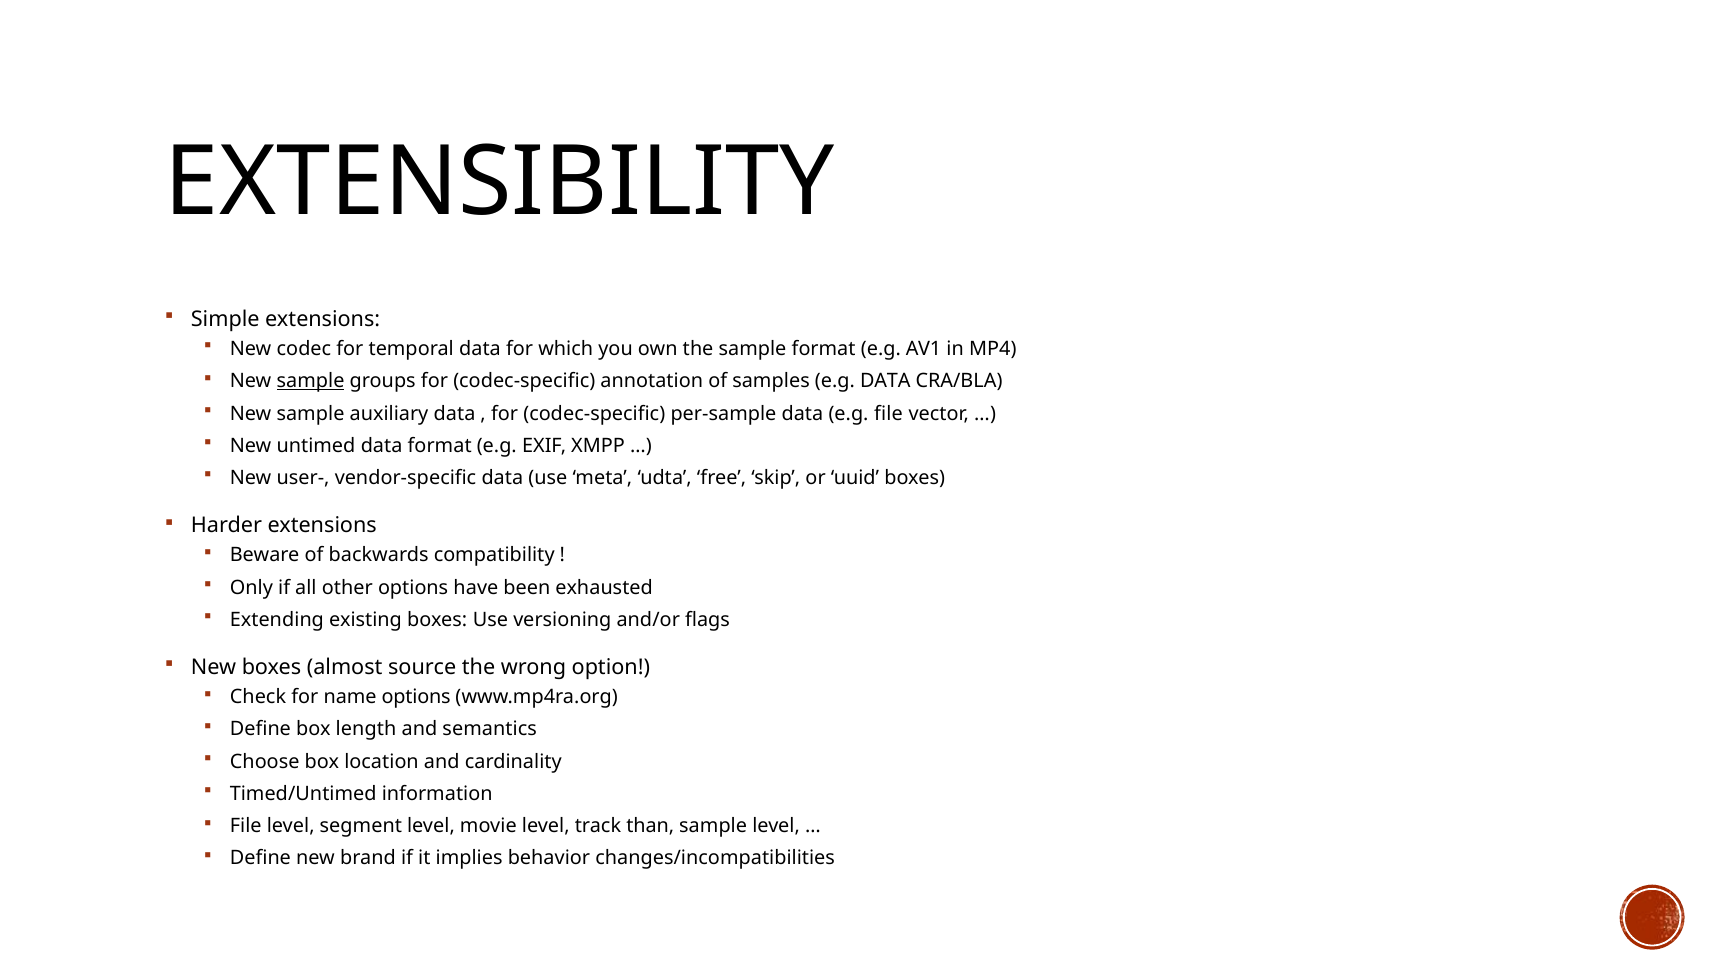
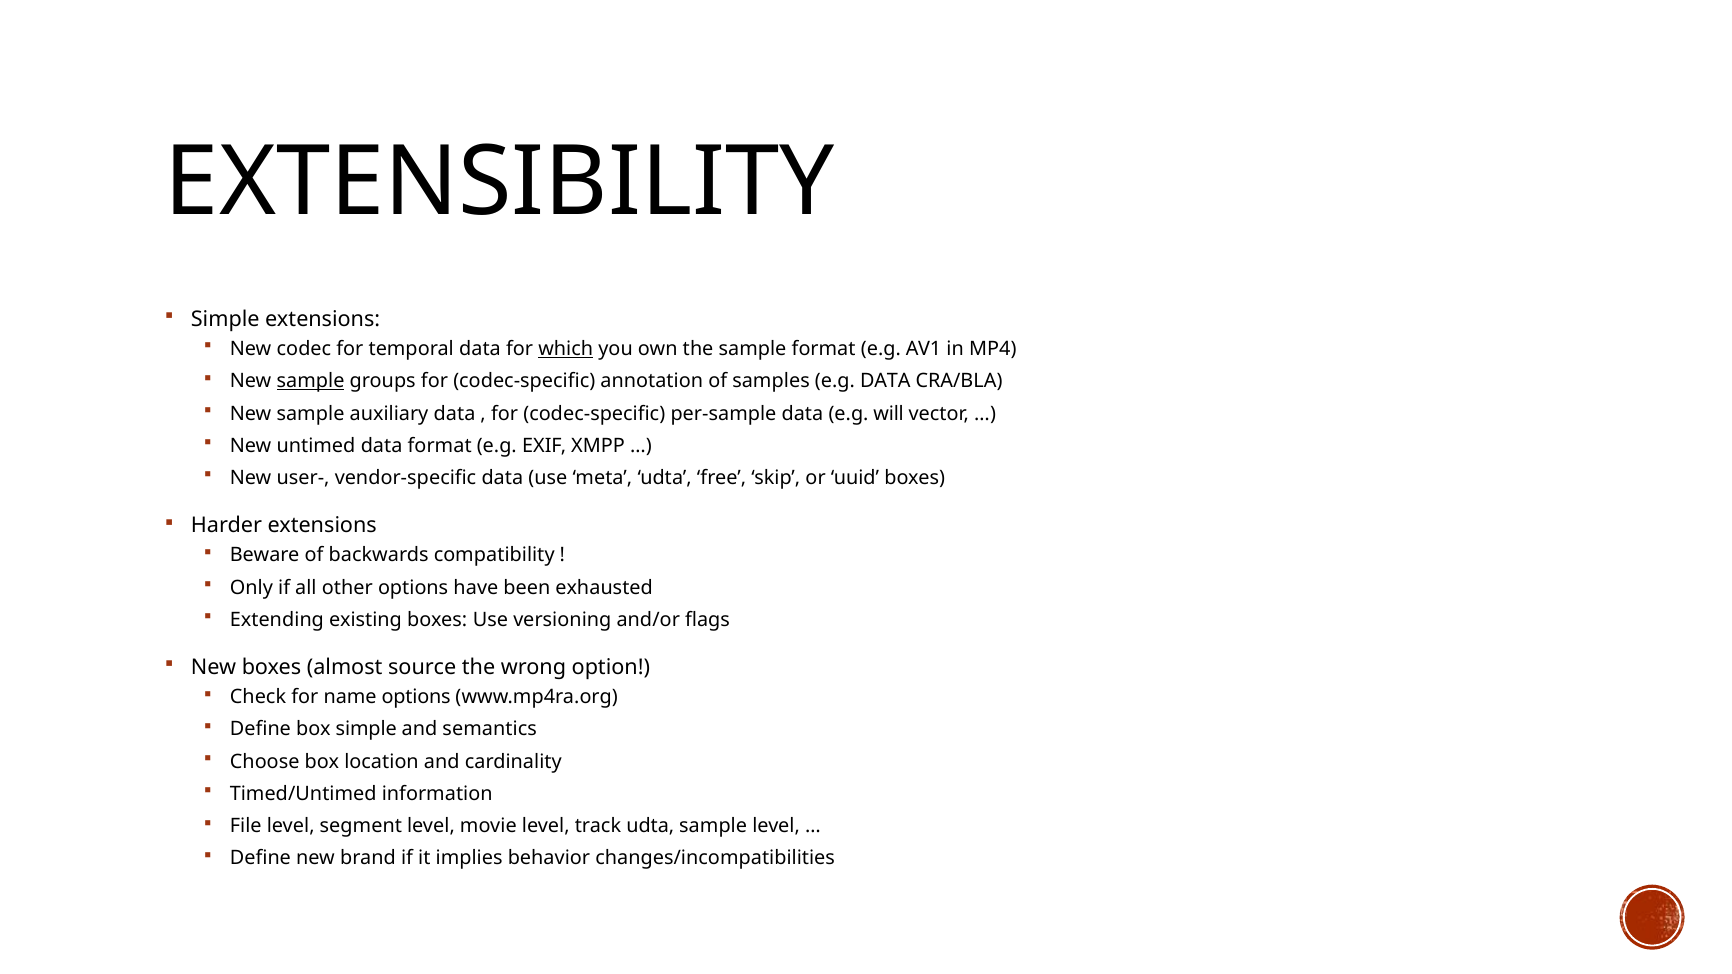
which underline: none -> present
e.g file: file -> will
box length: length -> simple
track than: than -> udta
